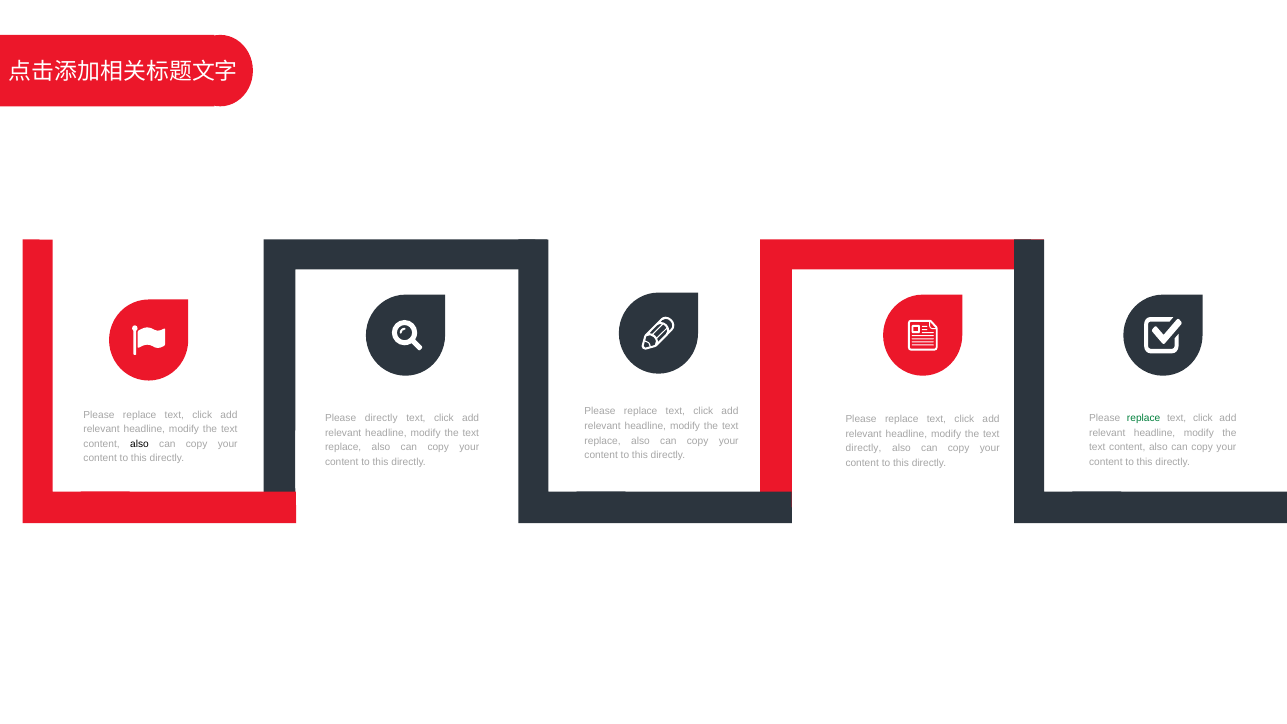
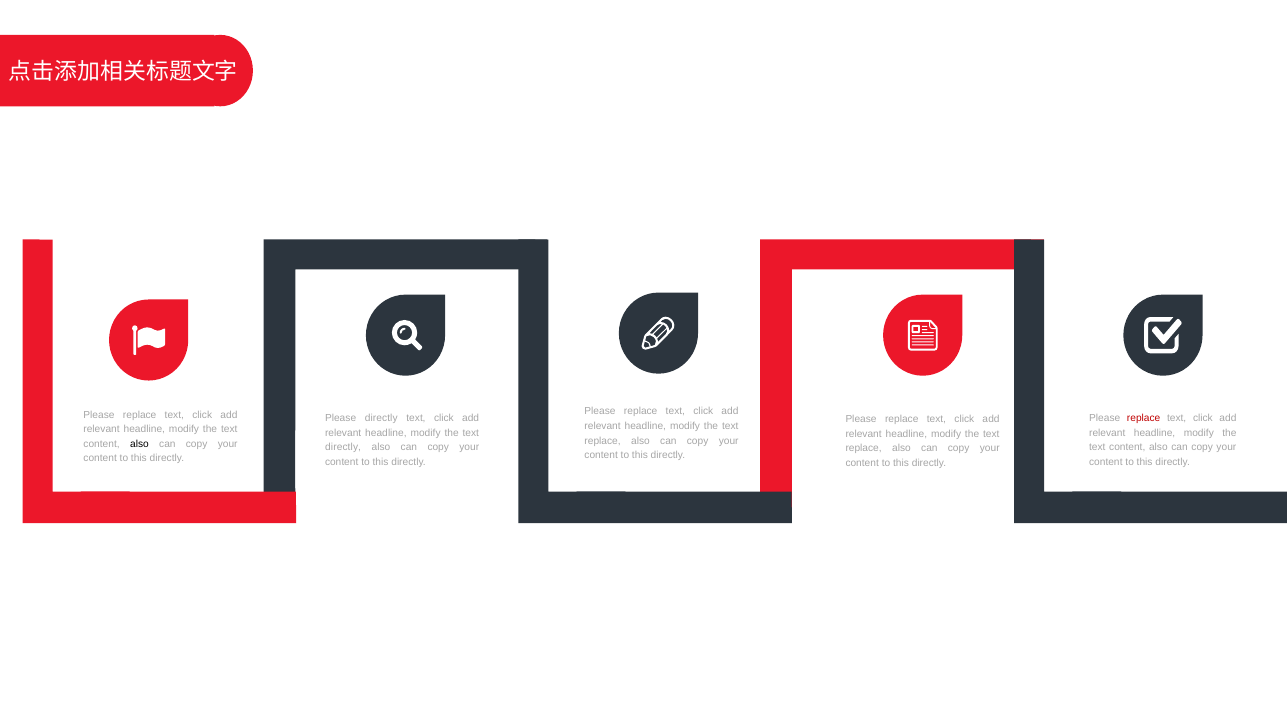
replace at (1144, 418) colour: green -> red
replace at (343, 447): replace -> directly
directly at (864, 449): directly -> replace
